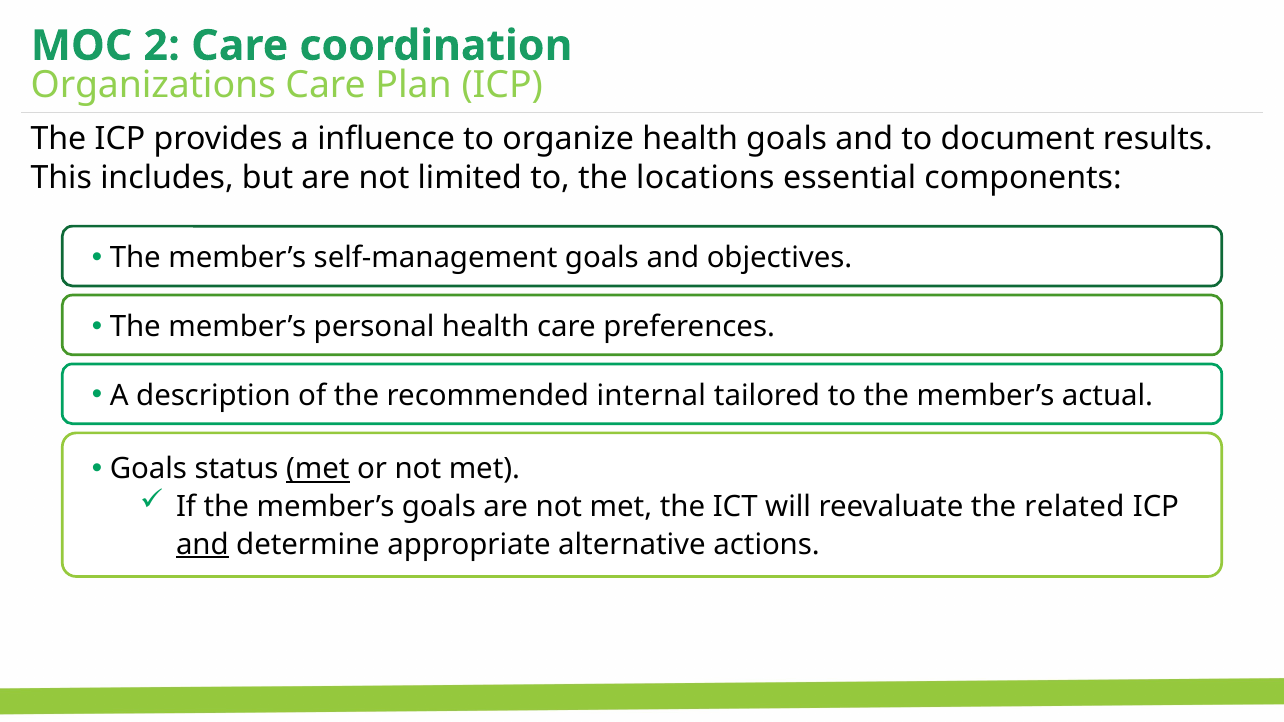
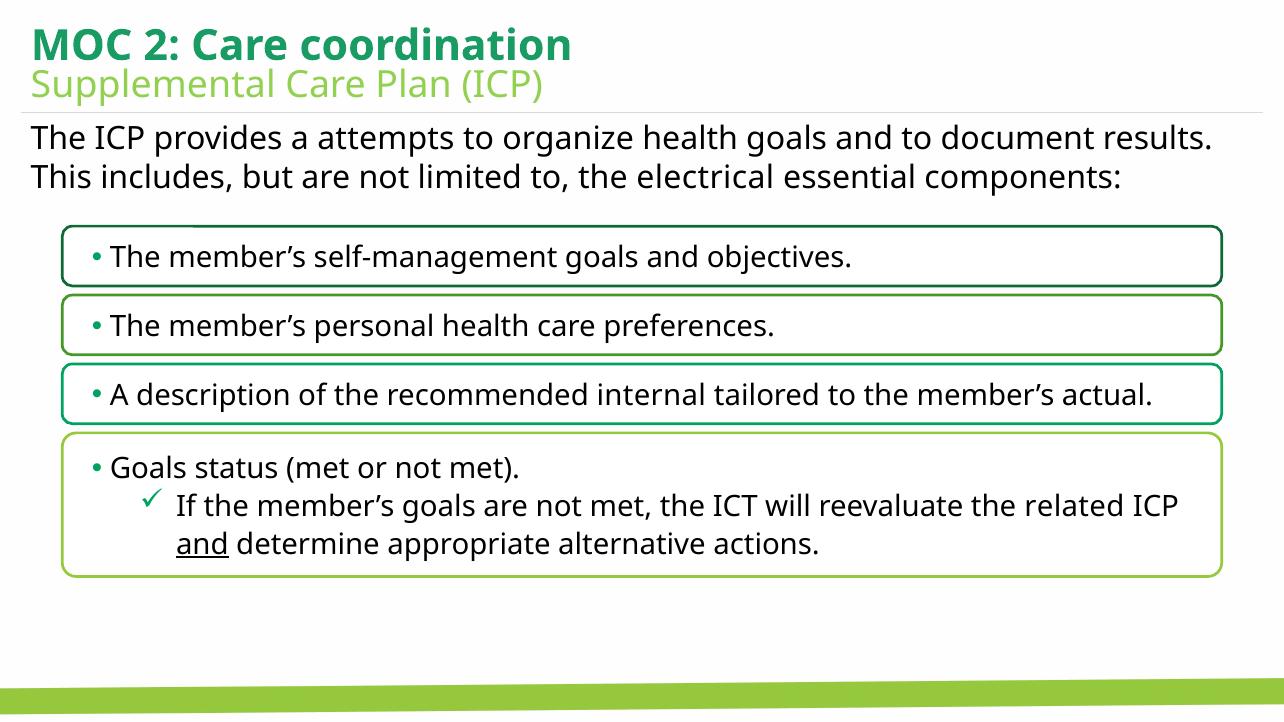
Organizations: Organizations -> Supplemental
influence: influence -> attempts
locations: locations -> electrical
met at (318, 469) underline: present -> none
